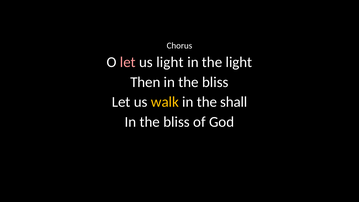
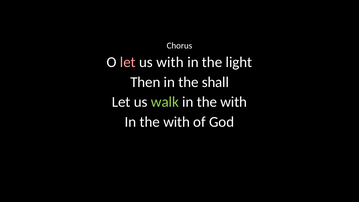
us light: light -> with
bliss at (215, 82): bliss -> shall
walk colour: yellow -> light green
shall at (234, 102): shall -> with
bliss at (177, 122): bliss -> with
